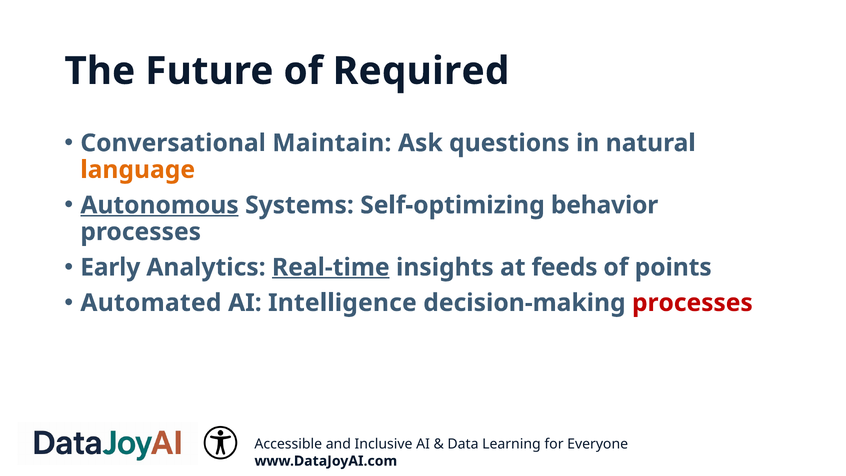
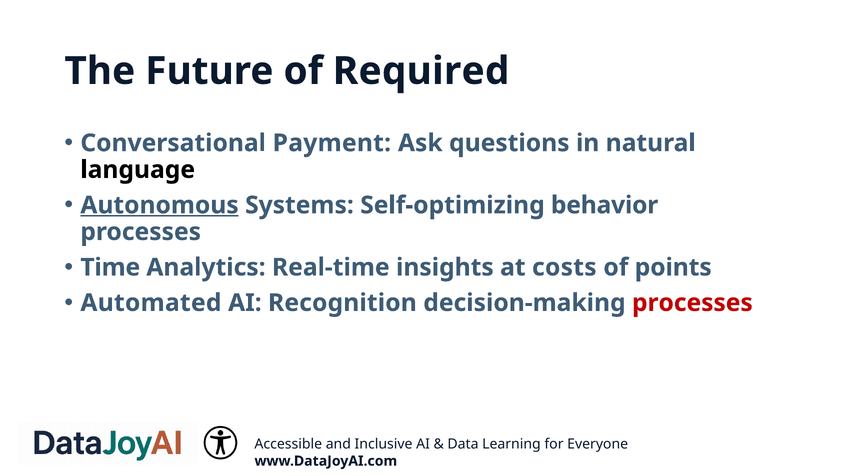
Maintain: Maintain -> Payment
language colour: orange -> black
Early: Early -> Time
Real-time underline: present -> none
feeds: feeds -> costs
Intelligence: Intelligence -> Recognition
